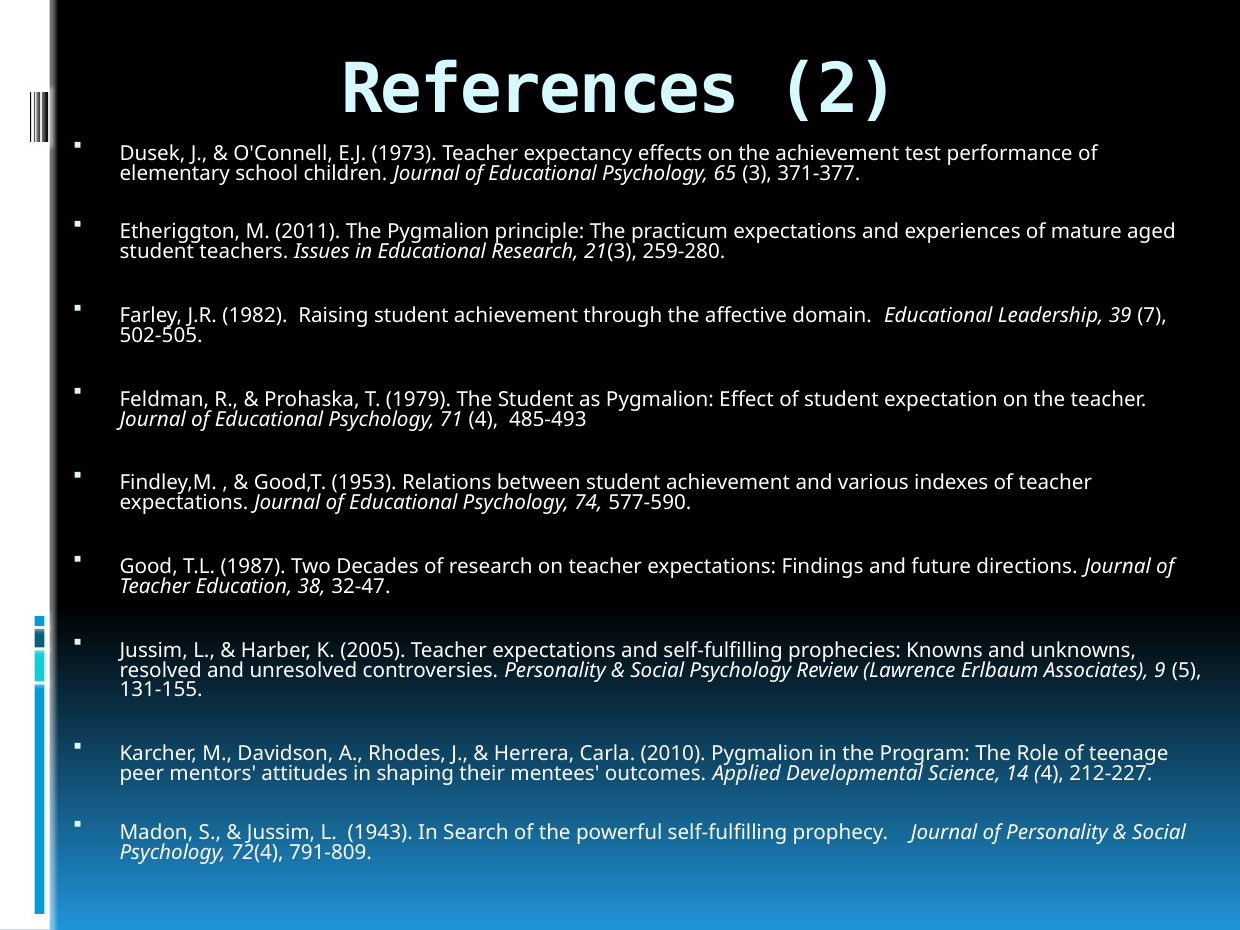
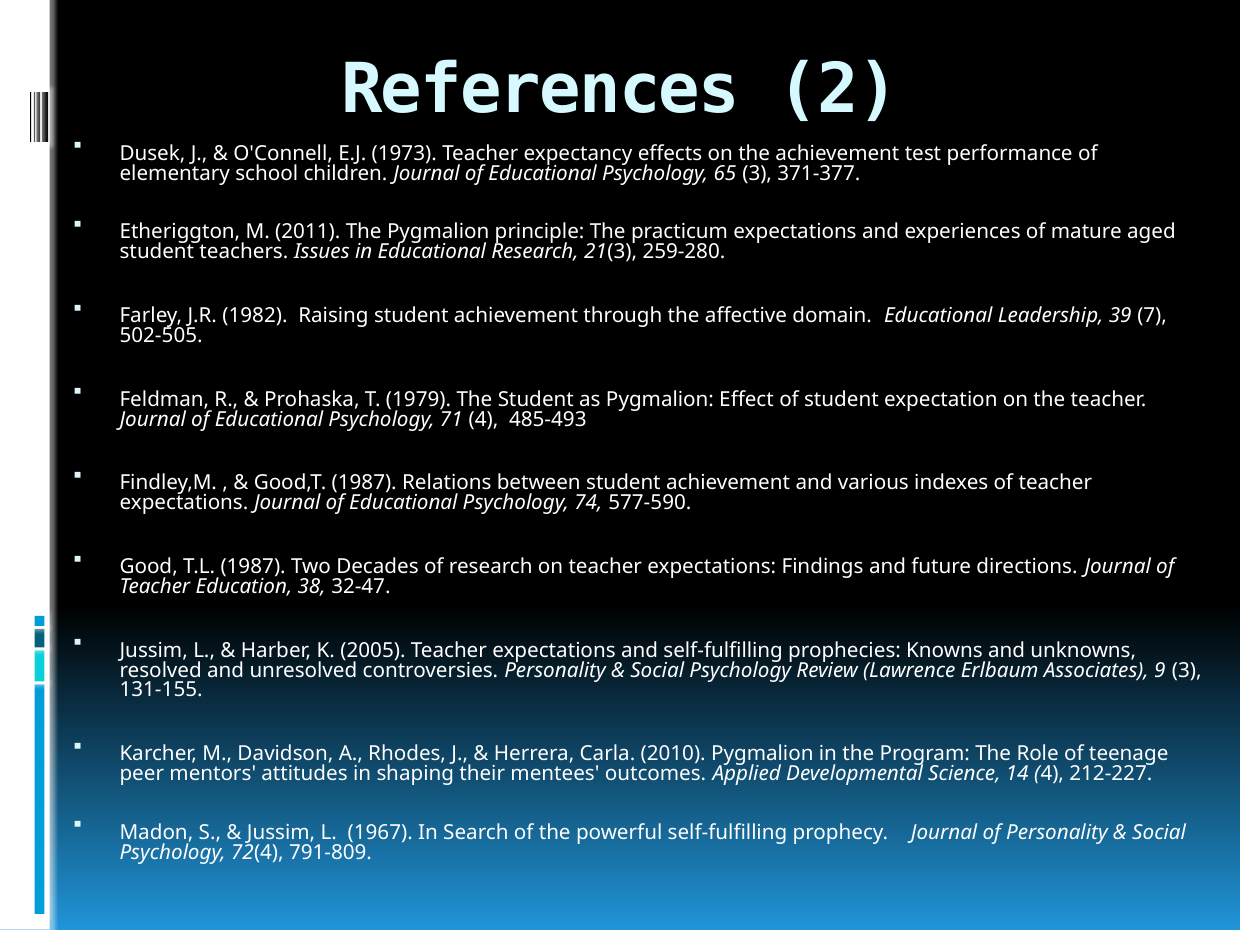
Good,T 1953: 1953 -> 1987
9 5: 5 -> 3
1943: 1943 -> 1967
